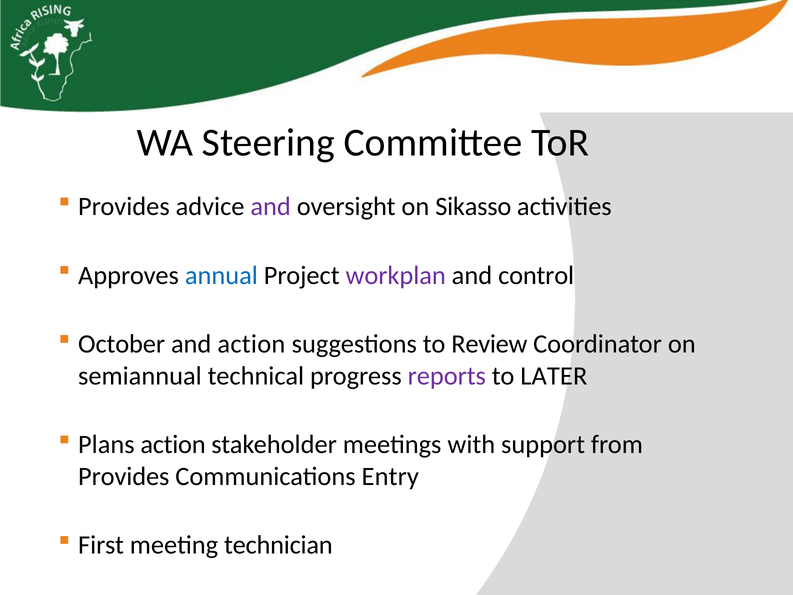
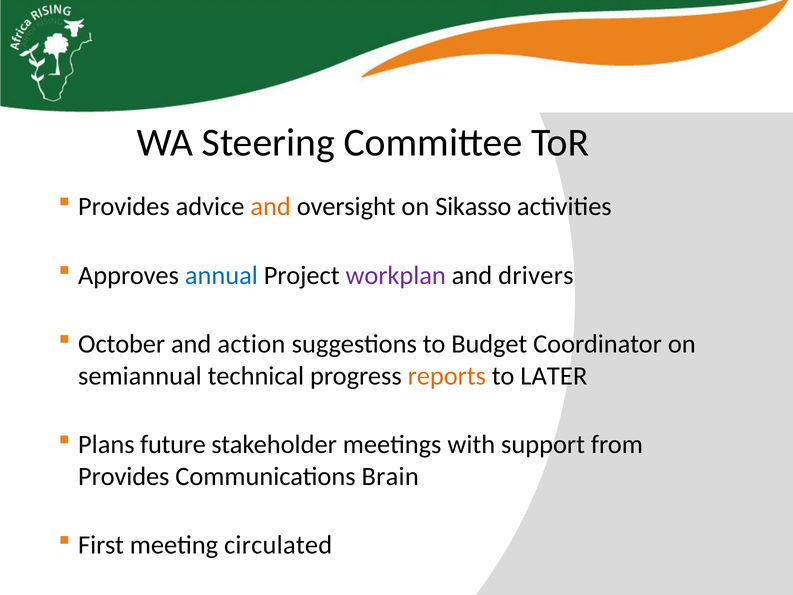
and at (271, 207) colour: purple -> orange
control: control -> drivers
Review: Review -> Budget
reports colour: purple -> orange
Plans action: action -> future
Entry: Entry -> Brain
technician: technician -> circulated
